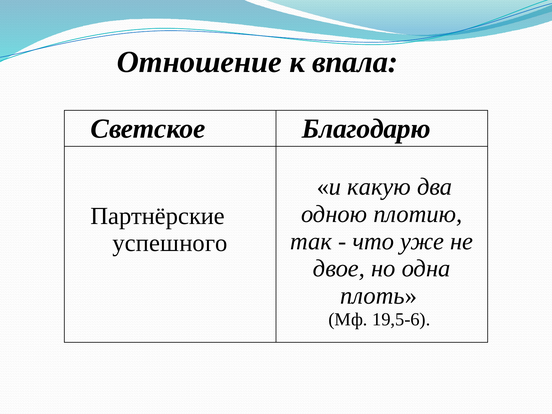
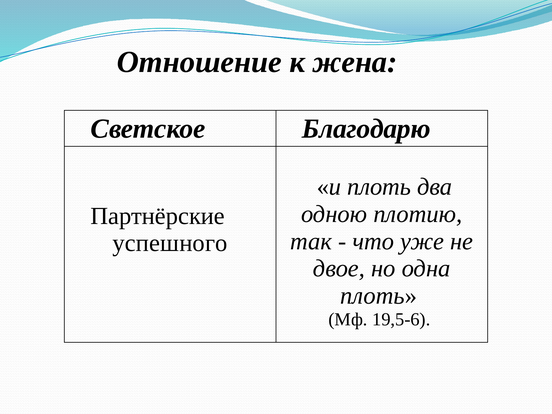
впала: впала -> жена
и какую: какую -> плоть
